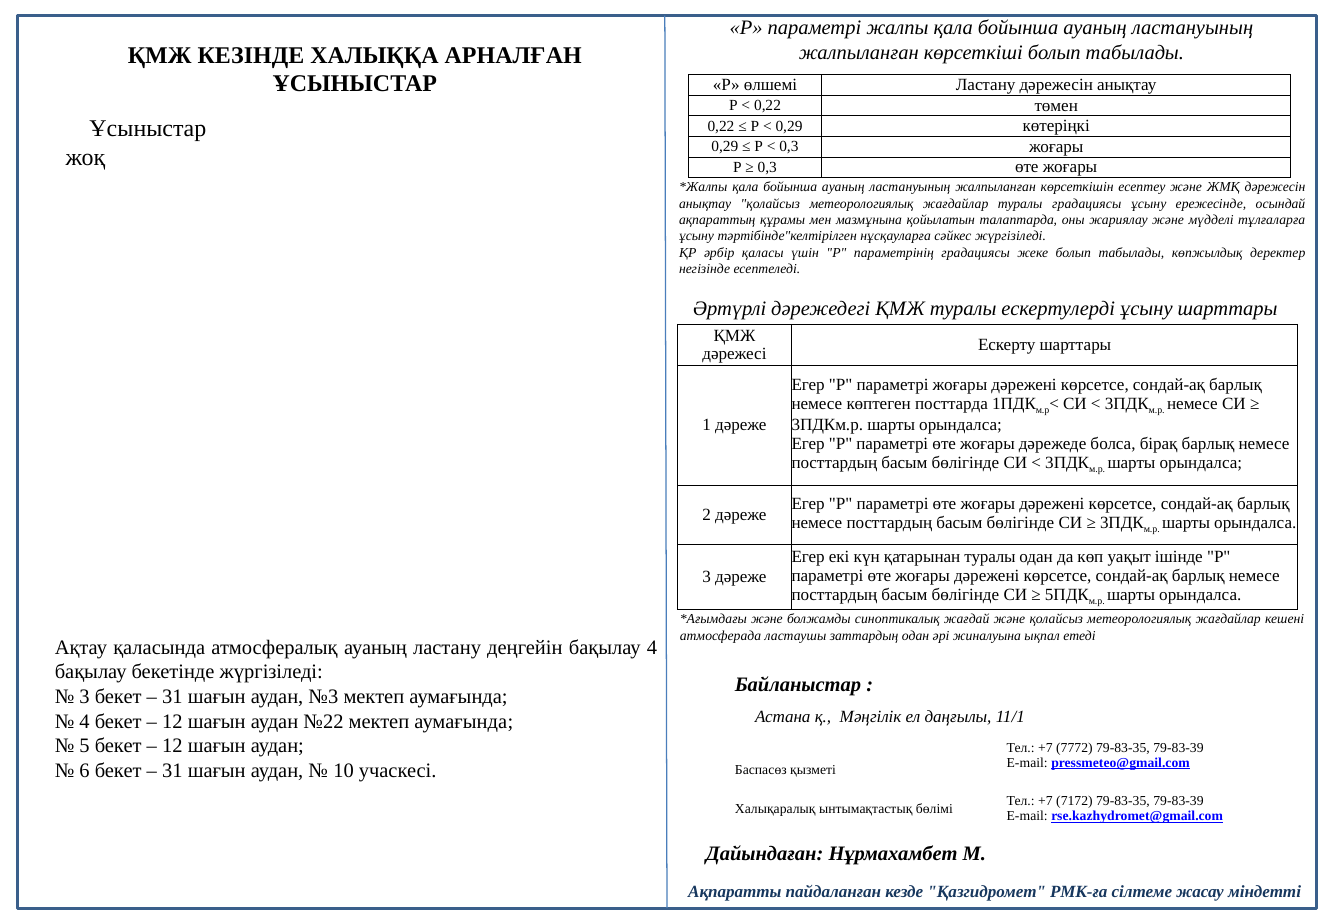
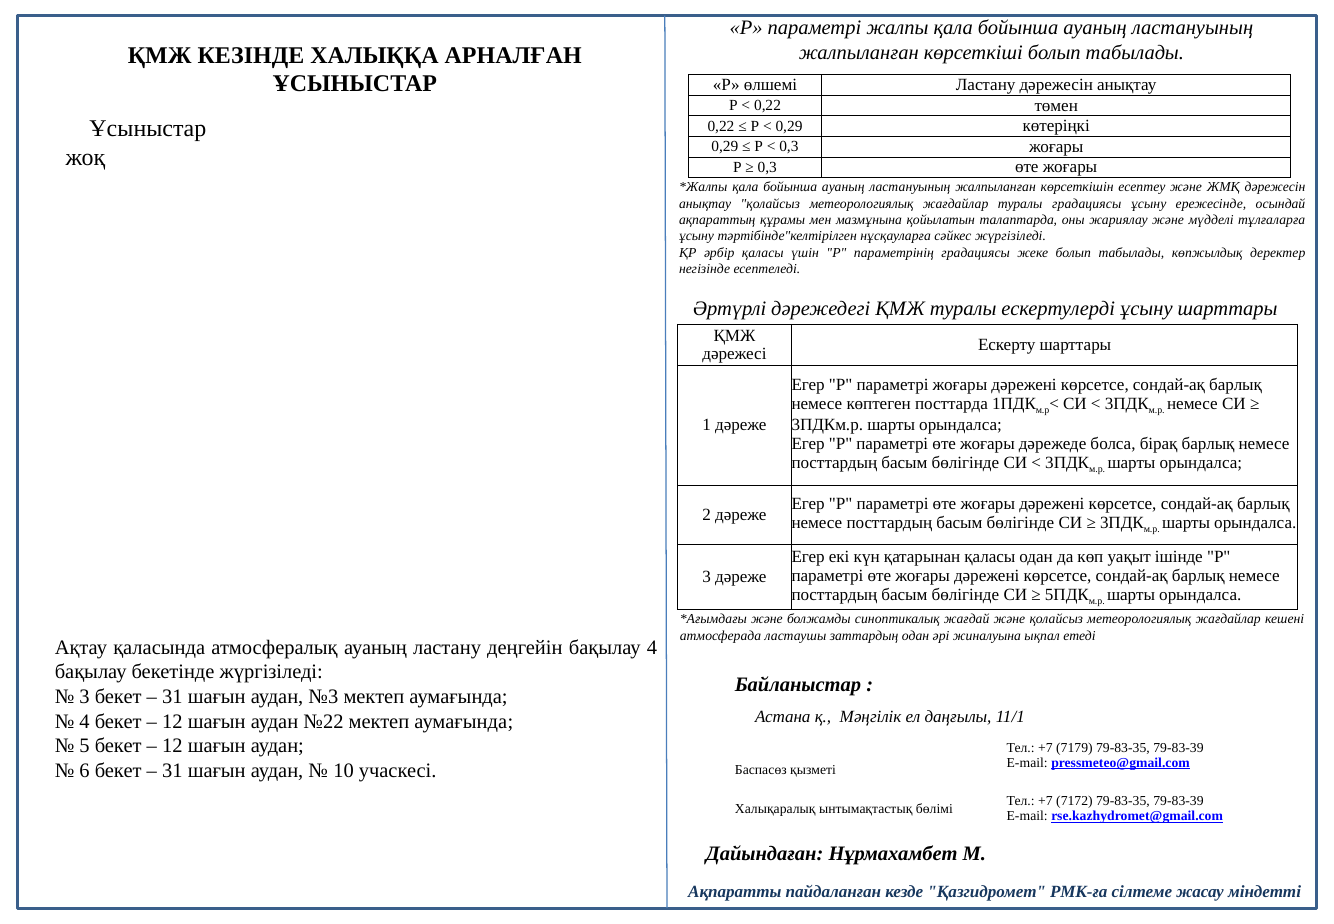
қатарынан туралы: туралы -> қаласы
7772: 7772 -> 7179
